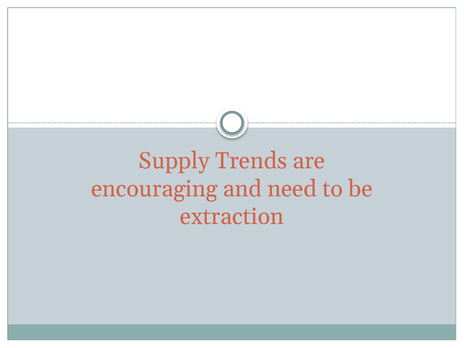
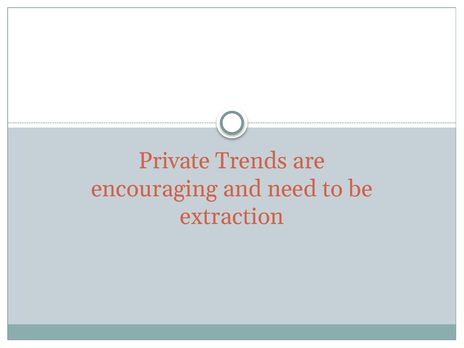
Supply: Supply -> Private
